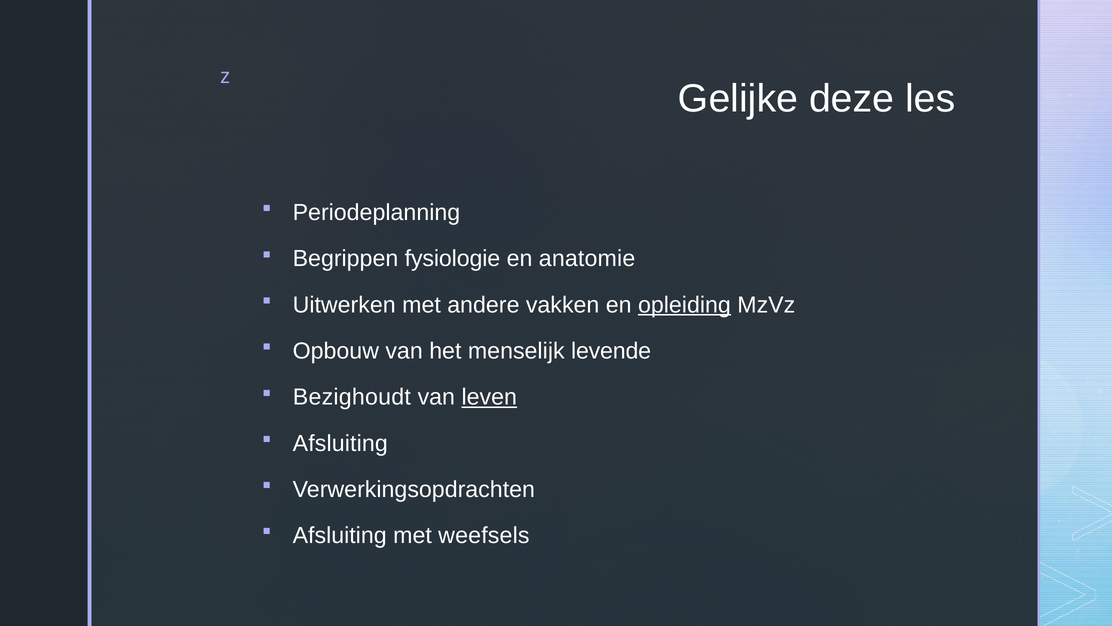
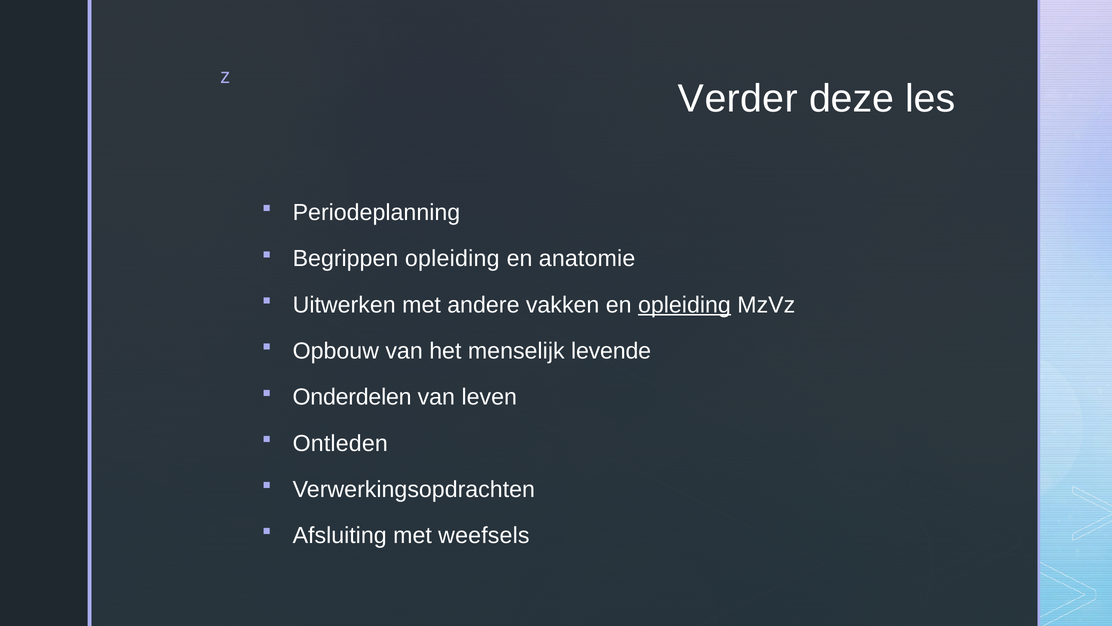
Gelijke: Gelijke -> Verder
Begrippen fysiologie: fysiologie -> opleiding
Bezighoudt: Bezighoudt -> Onderdelen
leven underline: present -> none
Afsluiting at (340, 443): Afsluiting -> Ontleden
